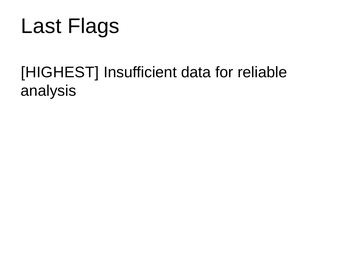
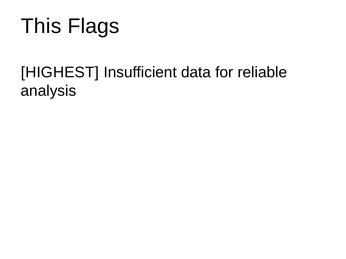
Last: Last -> This
